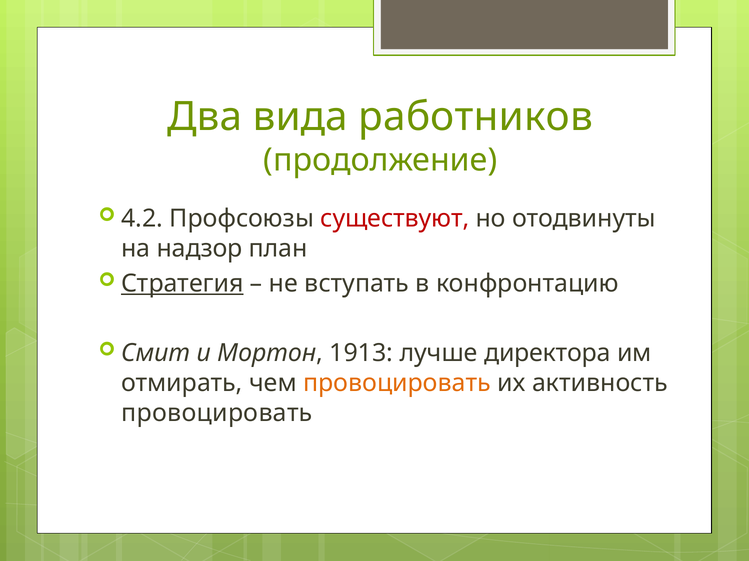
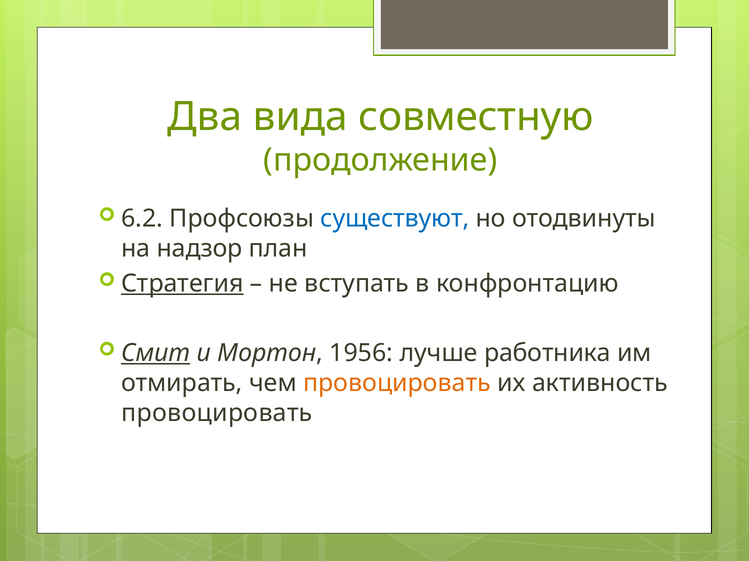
работников: работников -> совместную
4.2: 4.2 -> 6.2
существуют colour: red -> blue
Смит underline: none -> present
1913: 1913 -> 1956
директора: директора -> работника
